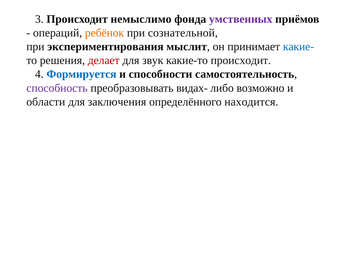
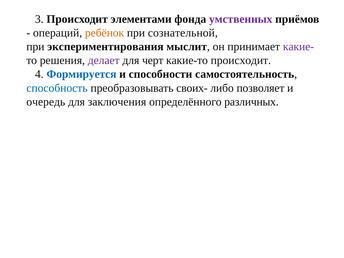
немыслимо: немыслимо -> элементами
какие- colour: blue -> purple
делает colour: red -> purple
звук: звук -> черт
способность colour: purple -> blue
видах-: видах- -> своих-
возможно: возможно -> позволяет
области: области -> очередь
находится: находится -> различных
